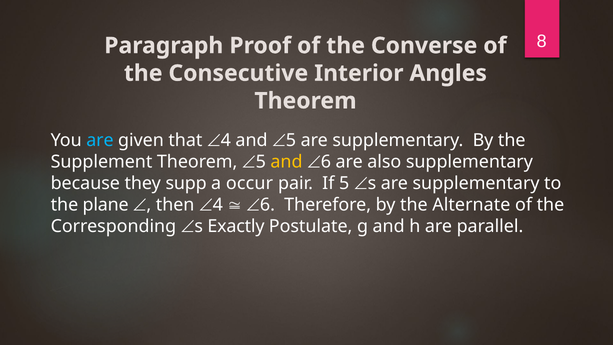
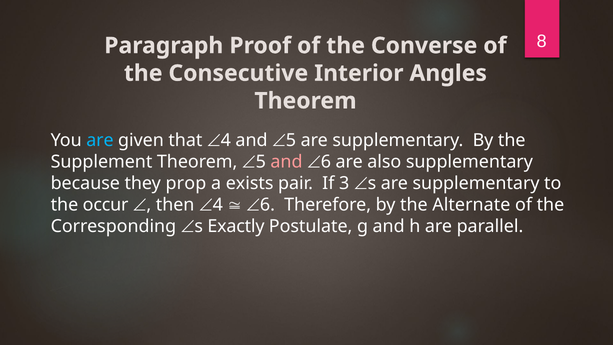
and at (286, 162) colour: yellow -> pink
supp: supp -> prop
occur: occur -> exists
If 5: 5 -> 3
plane: plane -> occur
